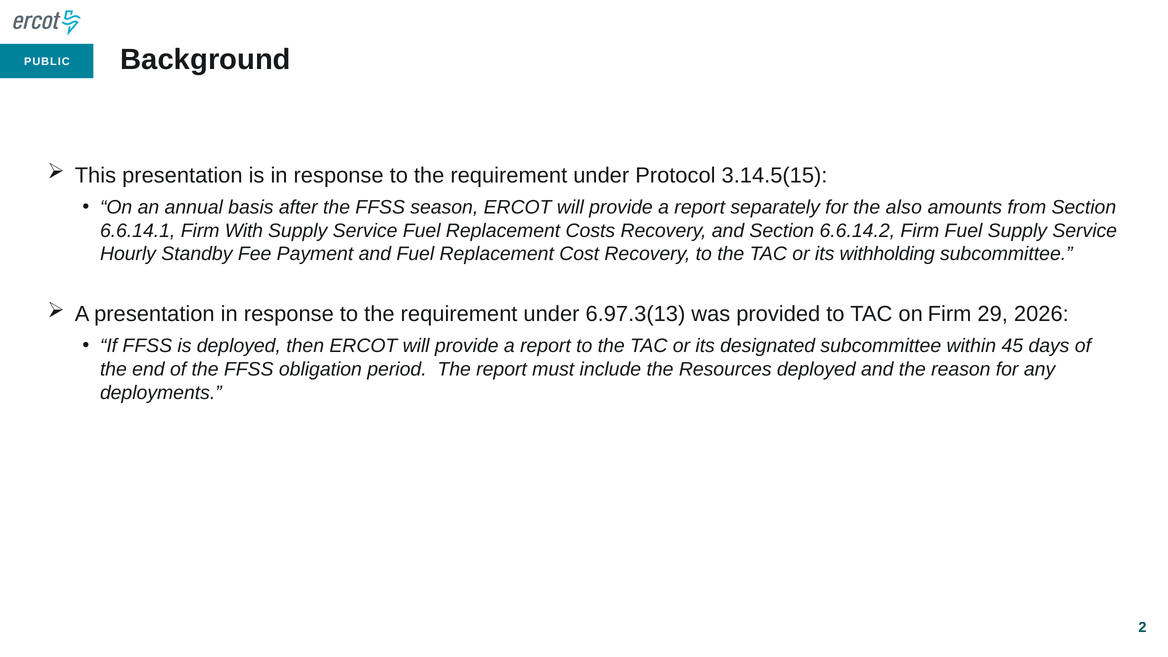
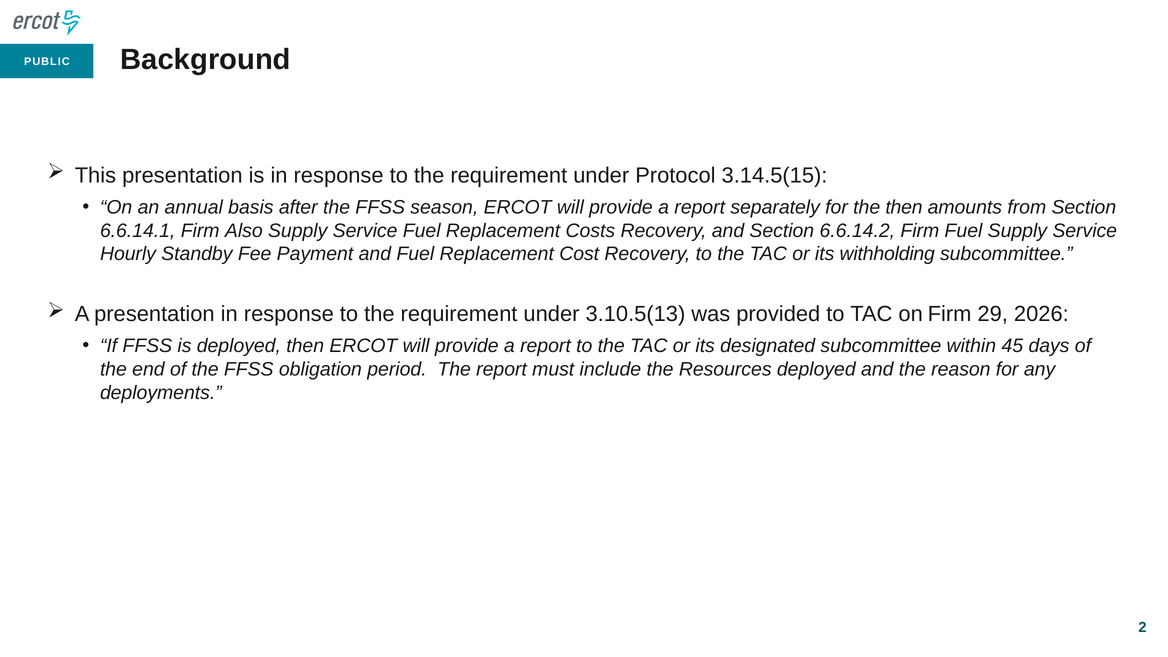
the also: also -> then
With: With -> Also
6.97.3(13: 6.97.3(13 -> 3.10.5(13
